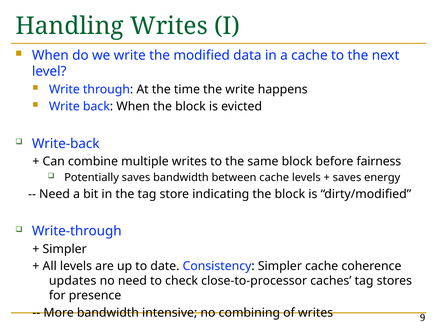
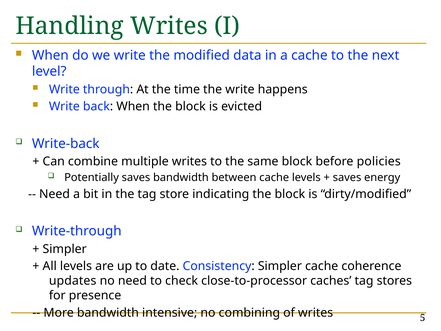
fairness: fairness -> policies
9: 9 -> 5
